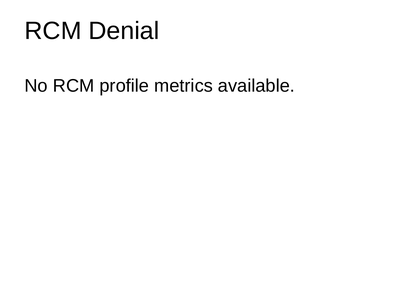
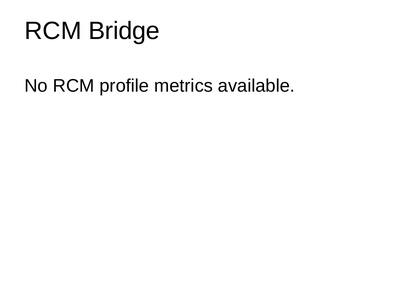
Denial: Denial -> Bridge
